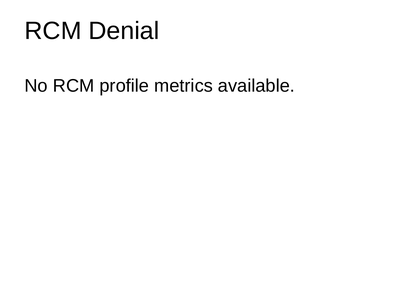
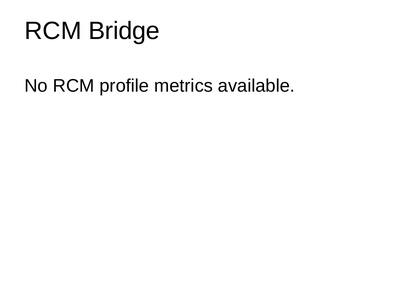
Denial: Denial -> Bridge
